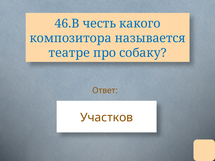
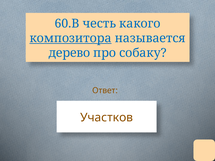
46.В: 46.В -> 60.В
композитора underline: none -> present
театре: театре -> дерево
